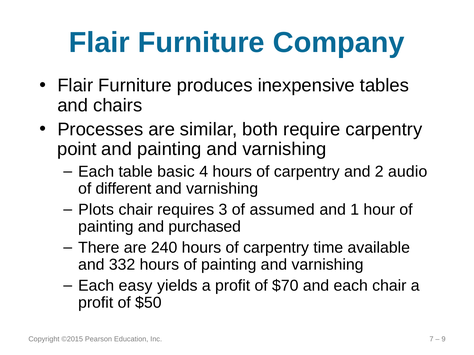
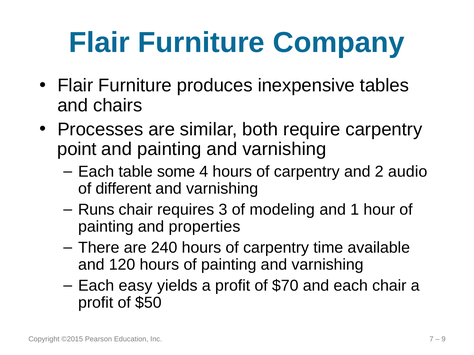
basic: basic -> some
Plots: Plots -> Runs
assumed: assumed -> modeling
purchased: purchased -> properties
332: 332 -> 120
